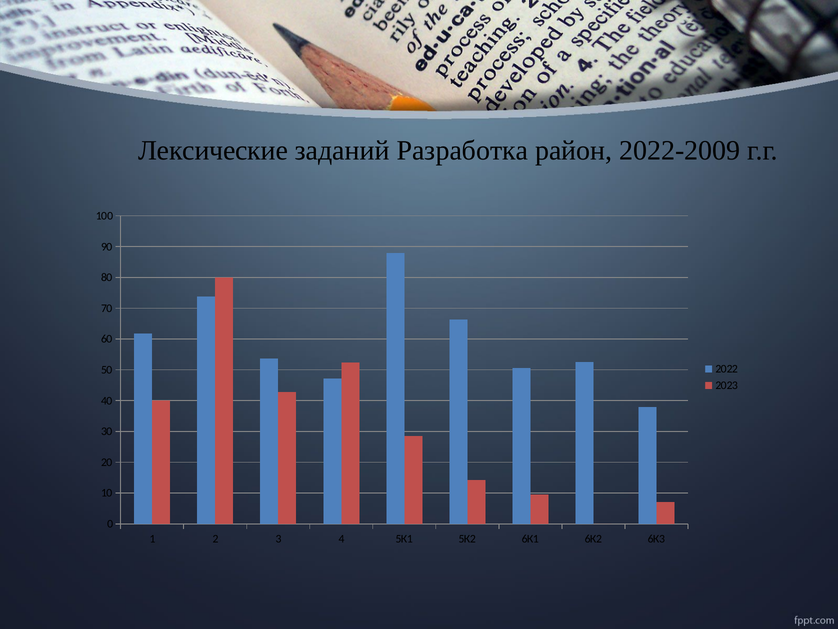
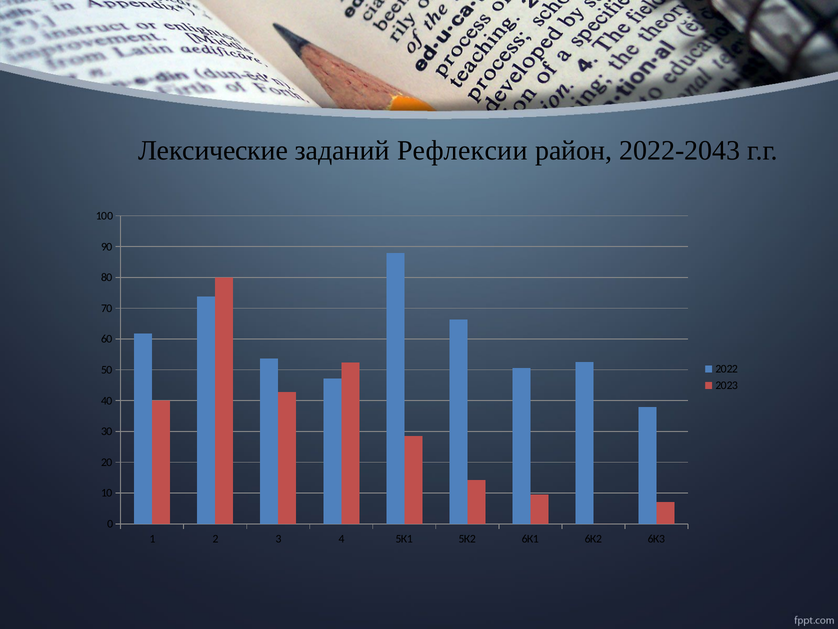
Разработка: Разработка -> Рефлексии
2022-2009: 2022-2009 -> 2022-2043
